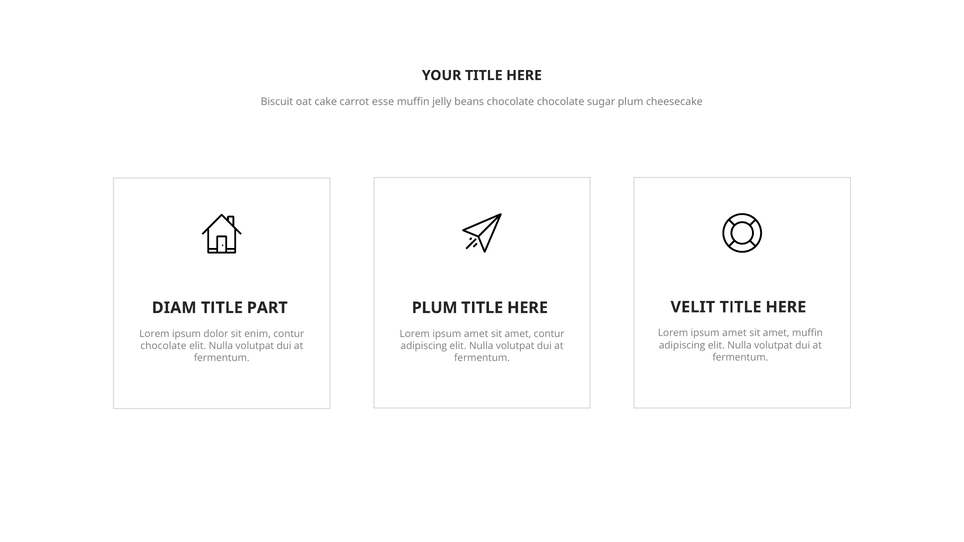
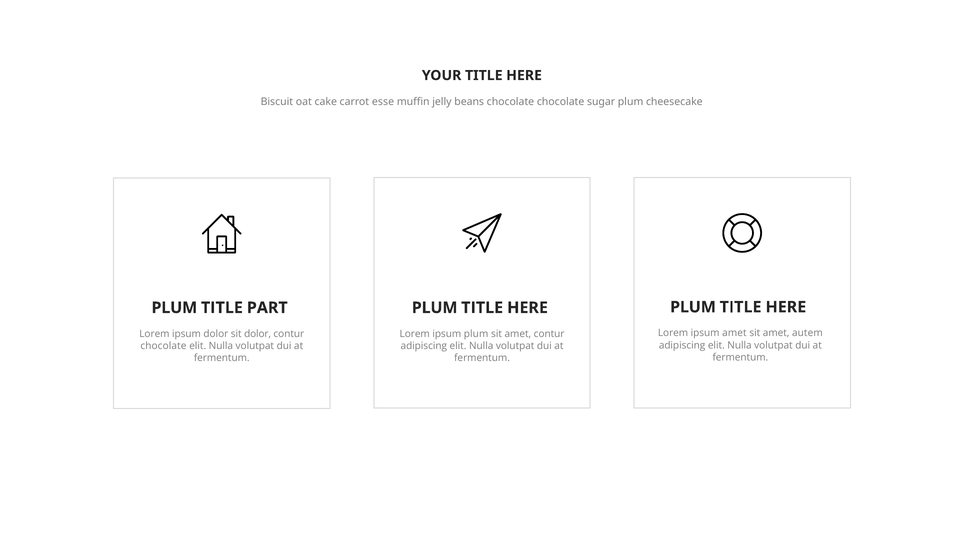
VELIT at (693, 307): VELIT -> PLUM
DIAM at (174, 308): DIAM -> PLUM
amet muffin: muffin -> autem
sit enim: enim -> dolor
amet at (476, 334): amet -> plum
